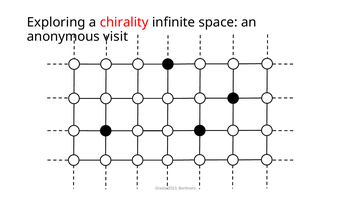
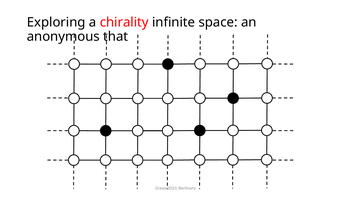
visit: visit -> that
